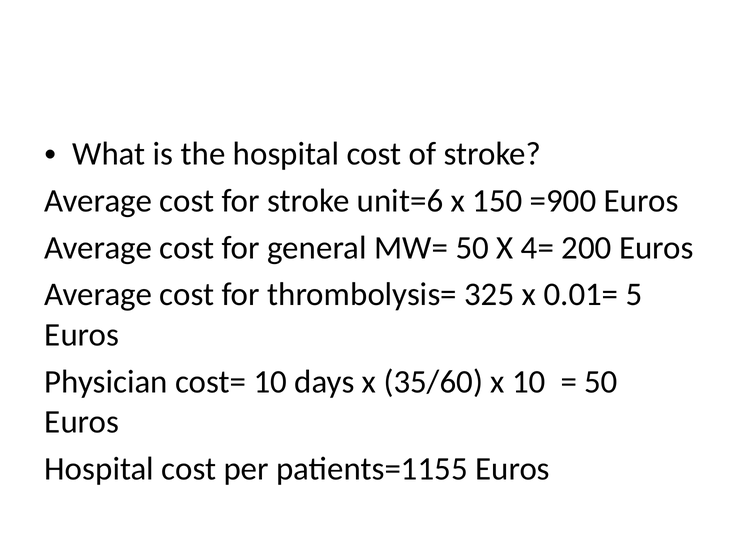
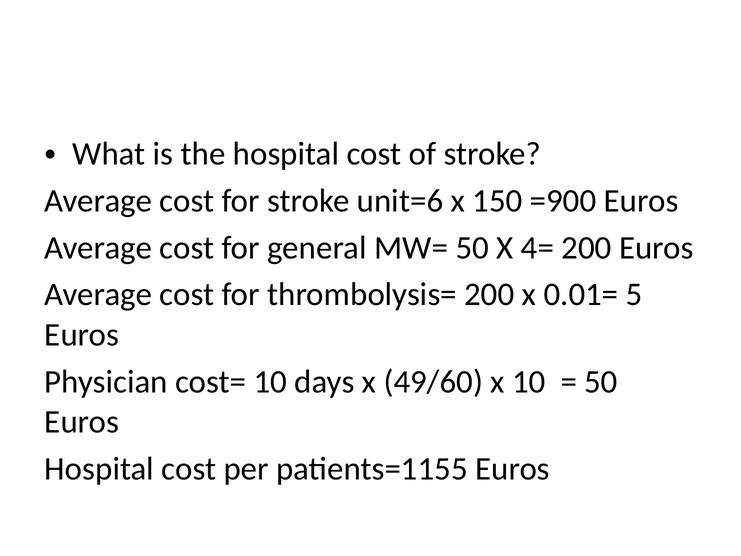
thrombolysis= 325: 325 -> 200
35/60: 35/60 -> 49/60
